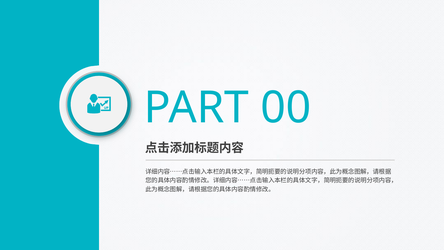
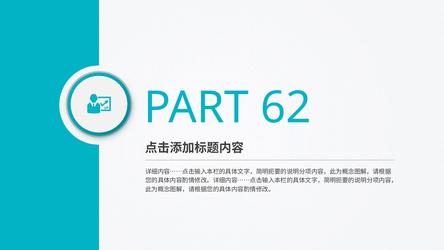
00: 00 -> 62
